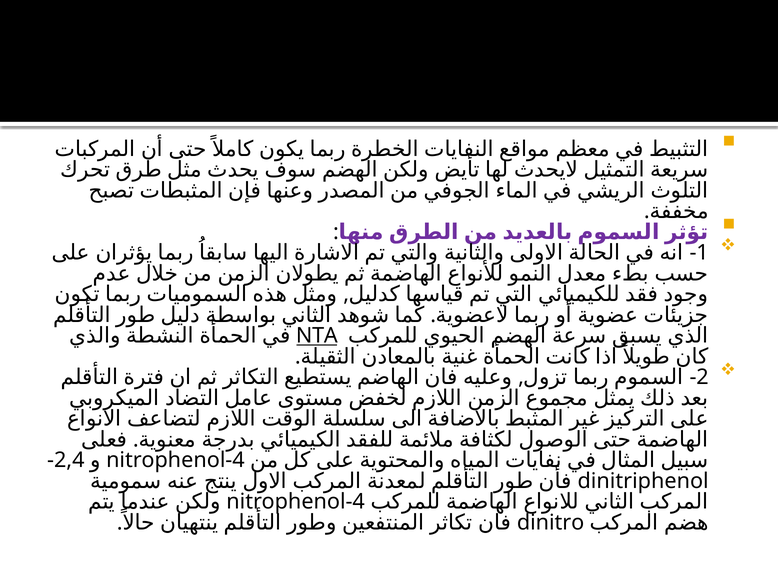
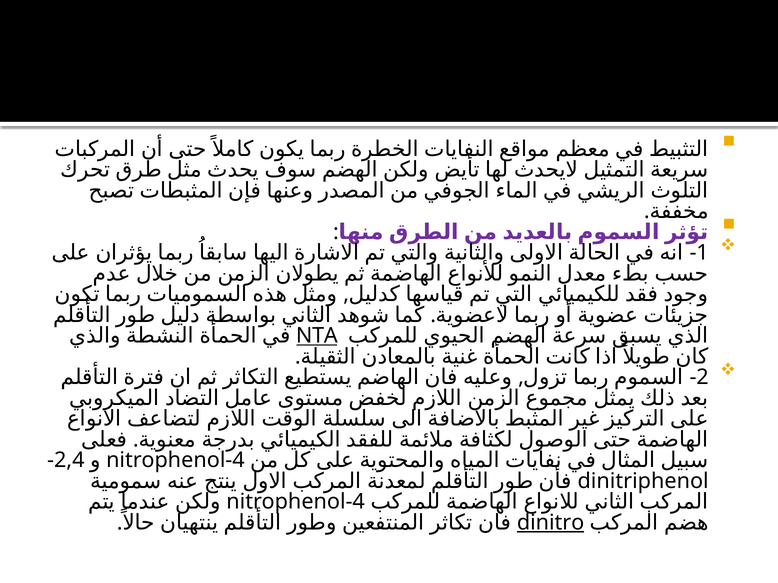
dinitro underline: none -> present
